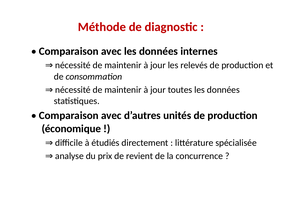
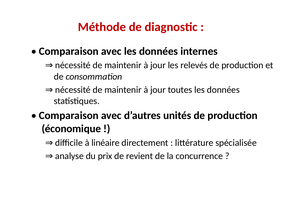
étudiés: étudiés -> linéaire
